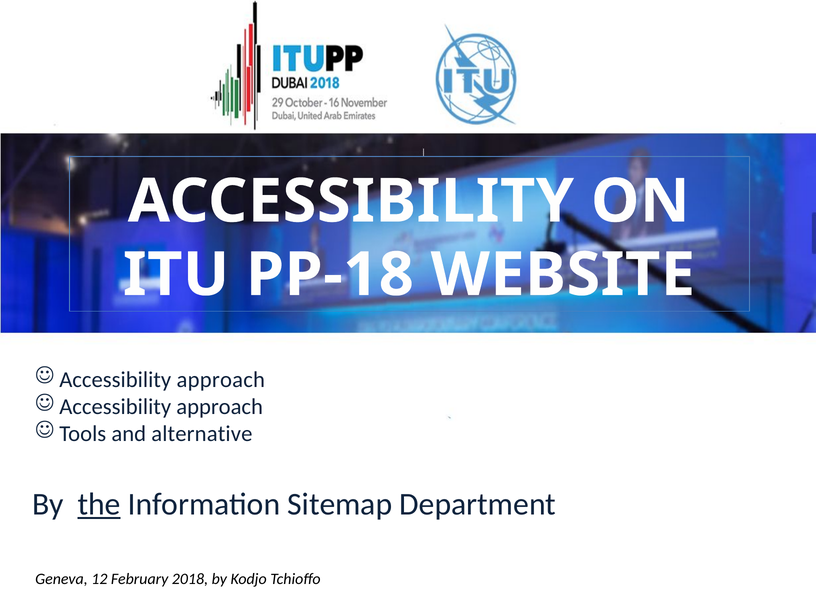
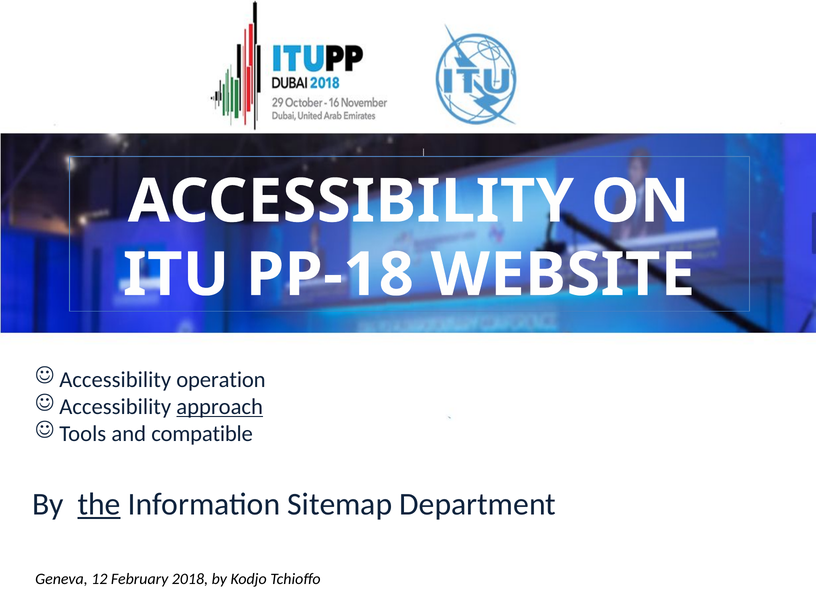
approach at (221, 380): approach -> operation
approach at (220, 407) underline: none -> present
alternative: alternative -> compatible
